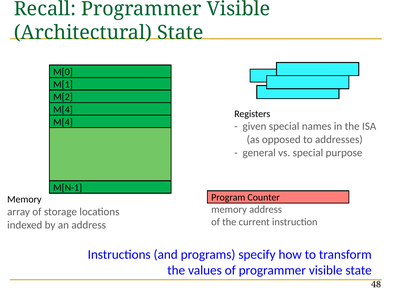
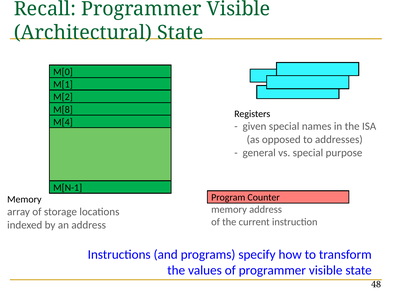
M[4 at (63, 110): M[4 -> M[8
